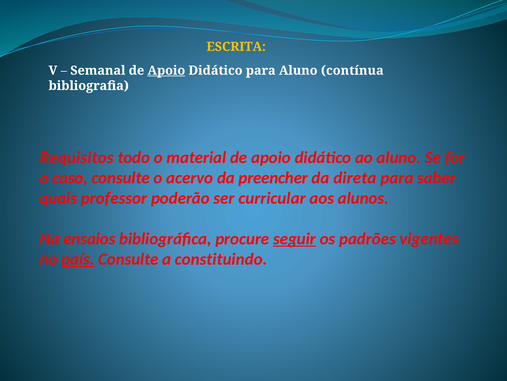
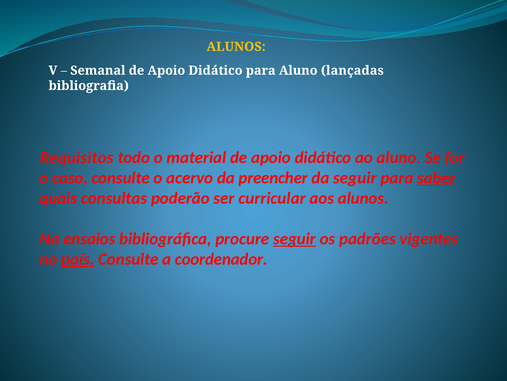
ESCRITA at (236, 47): ESCRITA -> ALUNOS
Apoio at (166, 70) underline: present -> none
contínua: contínua -> lançadas
da direta: direta -> seguir
saber underline: none -> present
professor: professor -> consultas
constituindo: constituindo -> coordenador
